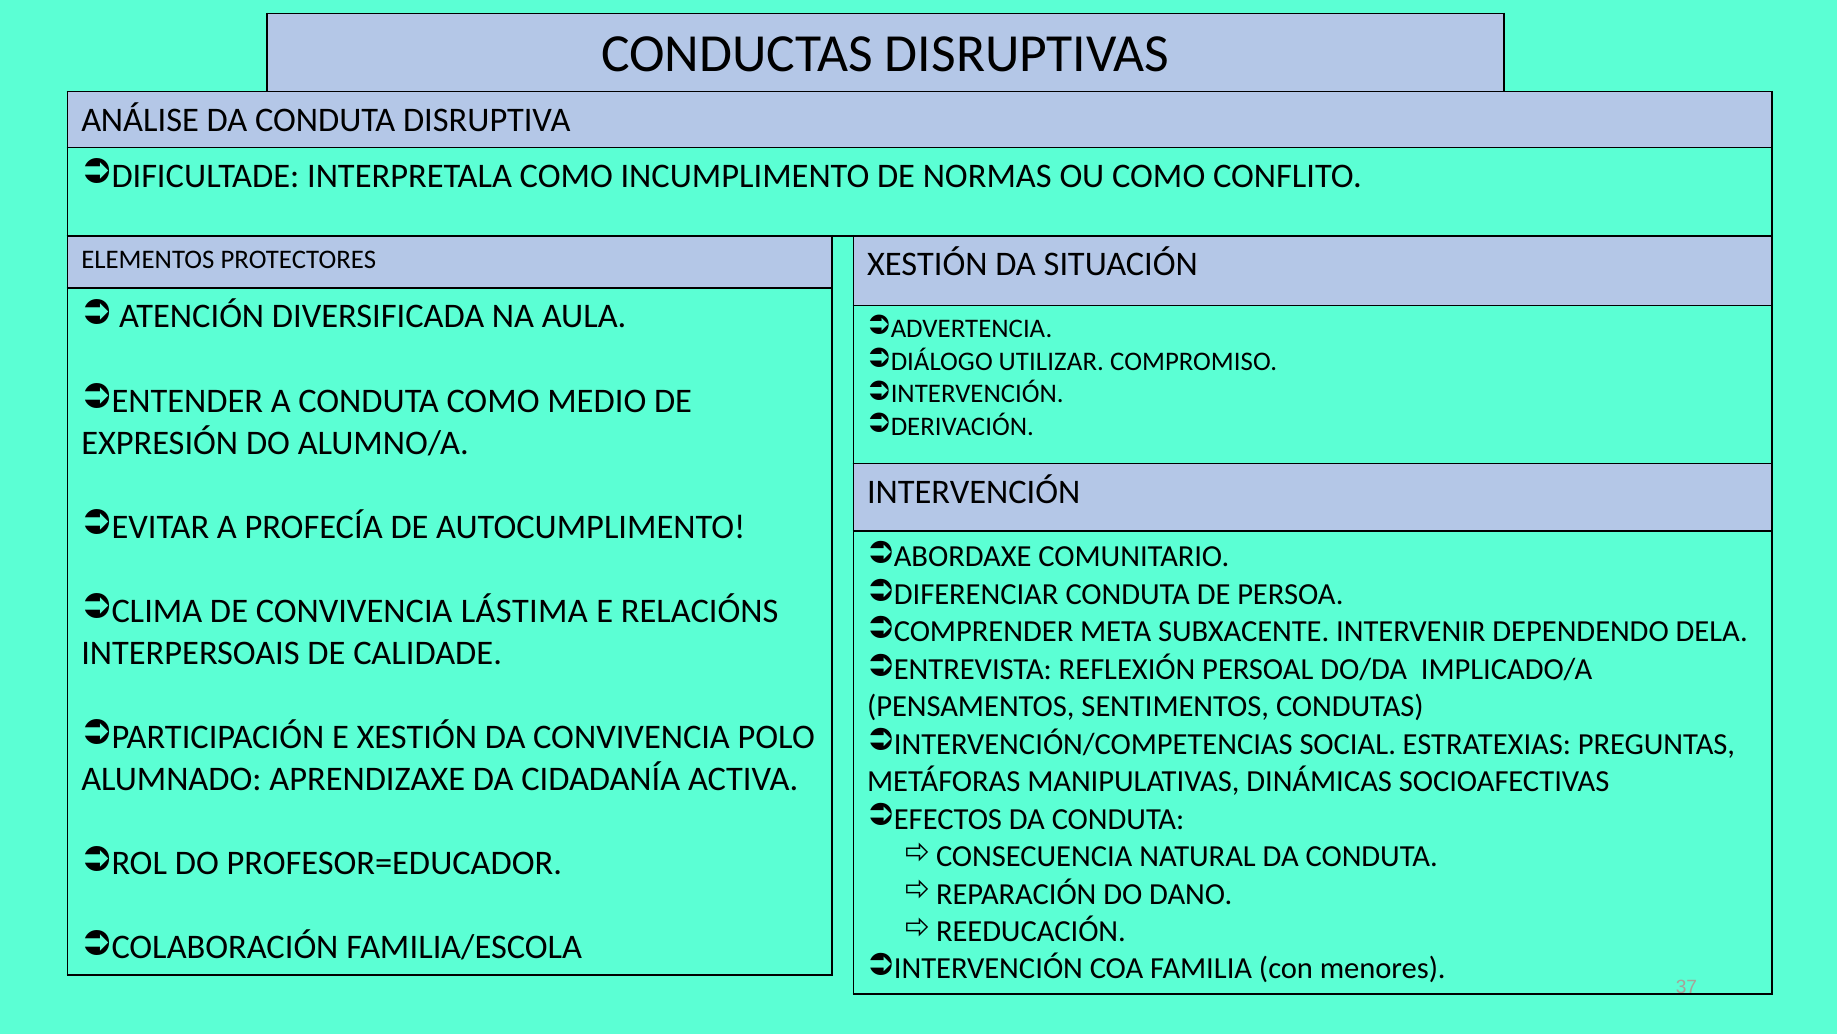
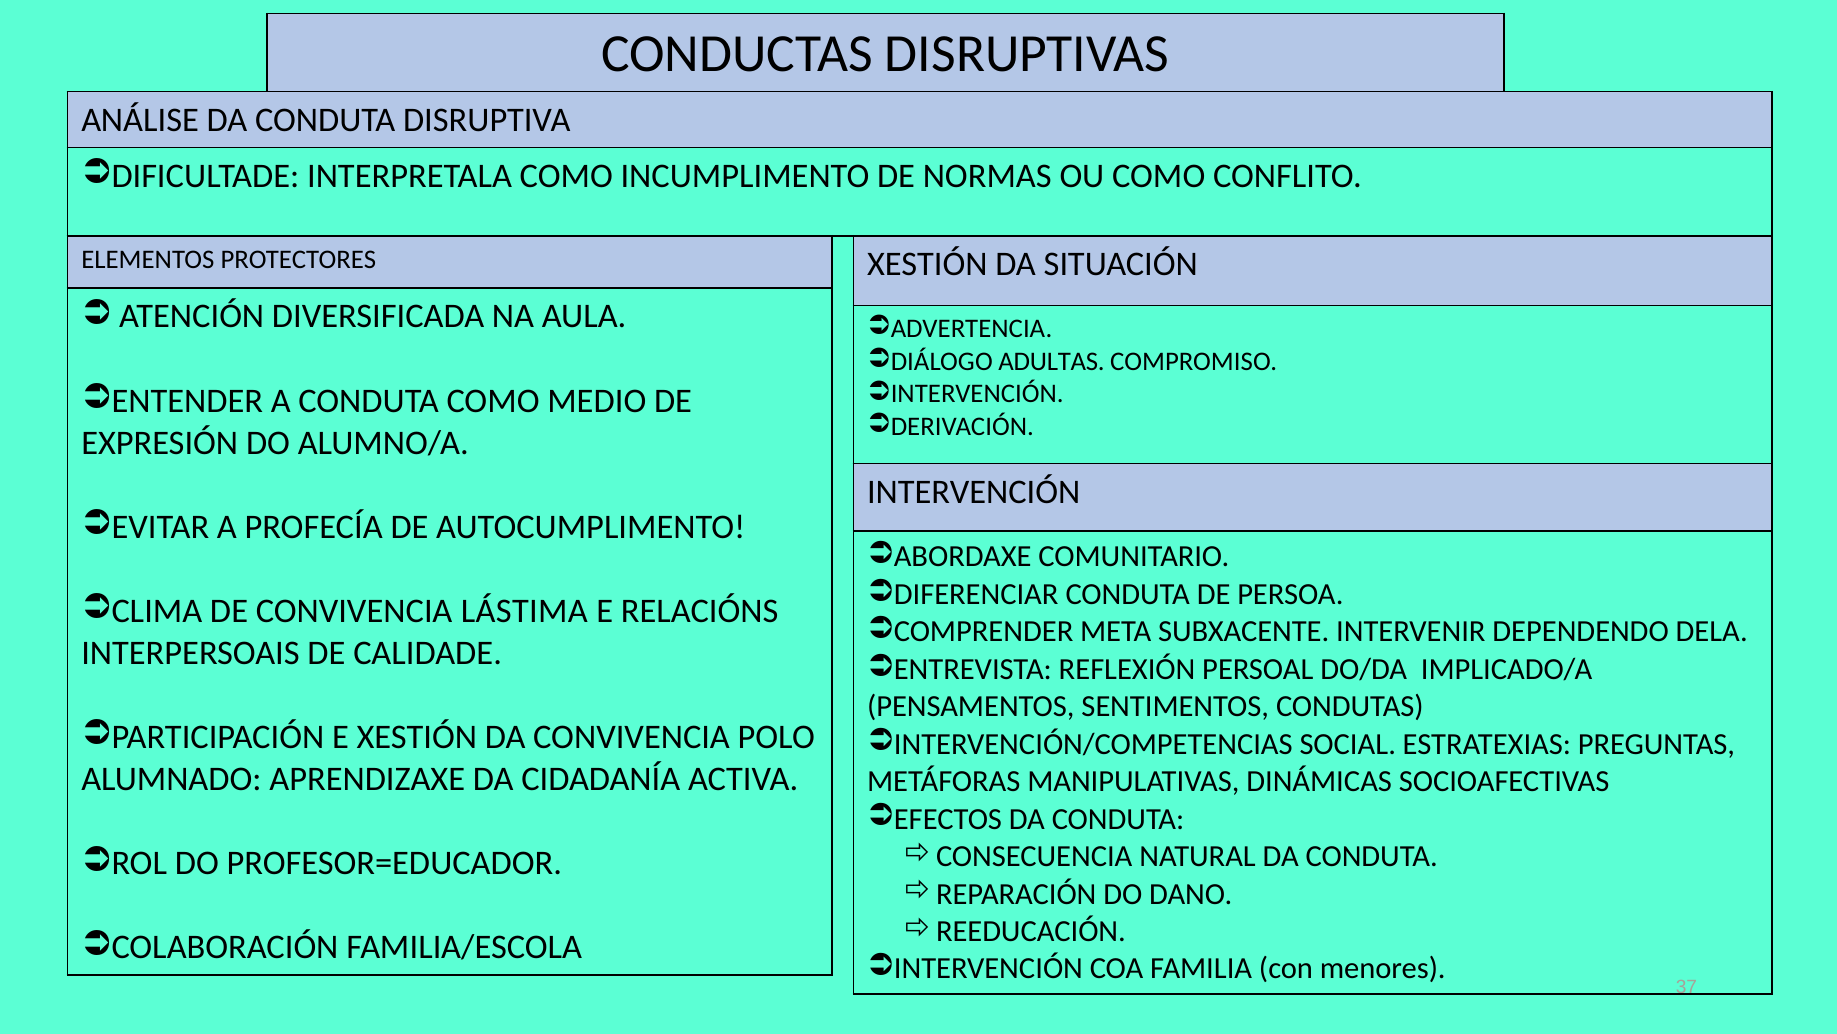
UTILIZAR: UTILIZAR -> ADULTAS
